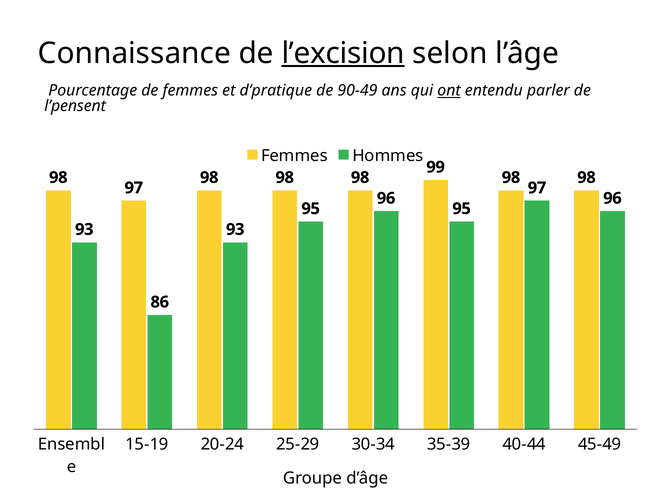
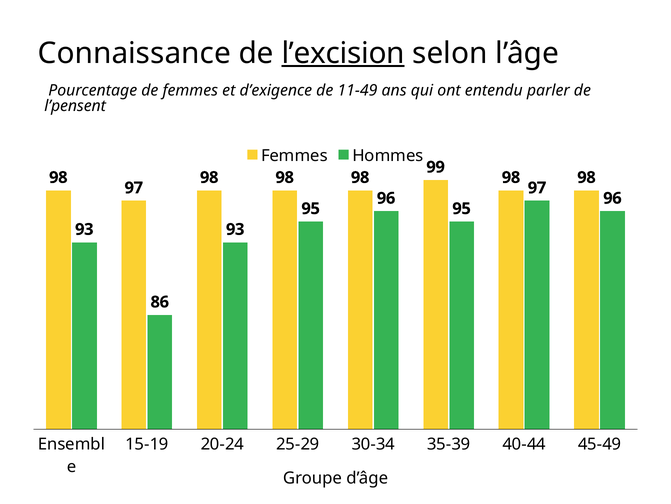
d’pratique: d’pratique -> d’exigence
90-49: 90-49 -> 11-49
ont underline: present -> none
